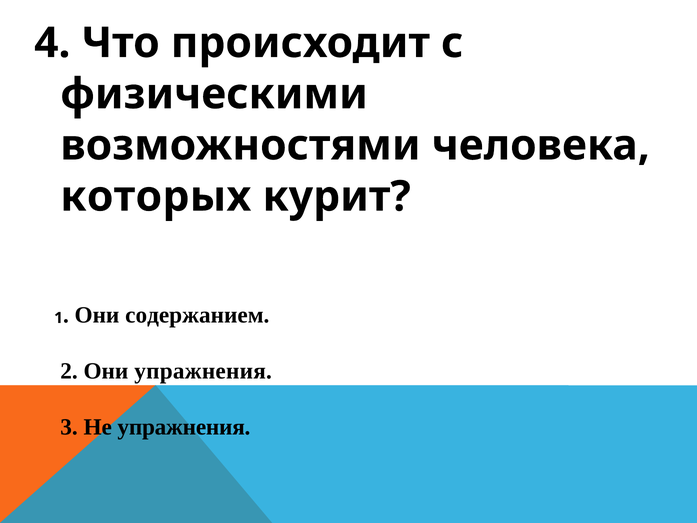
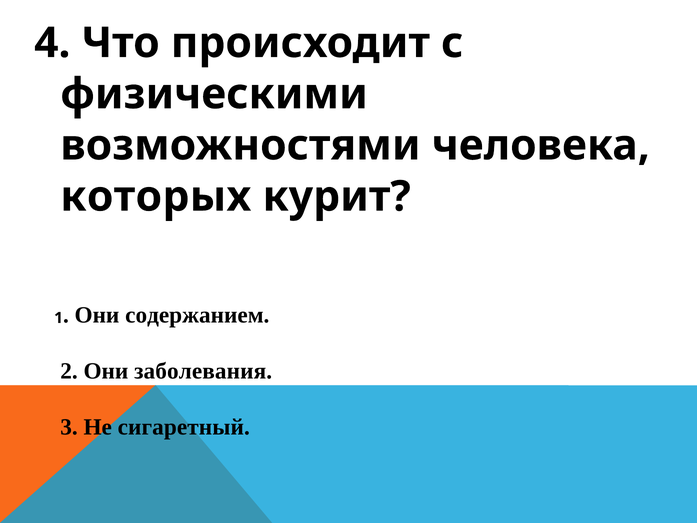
Они упражнения: упражнения -> заболевания
Не упражнения: упражнения -> сигаретный
